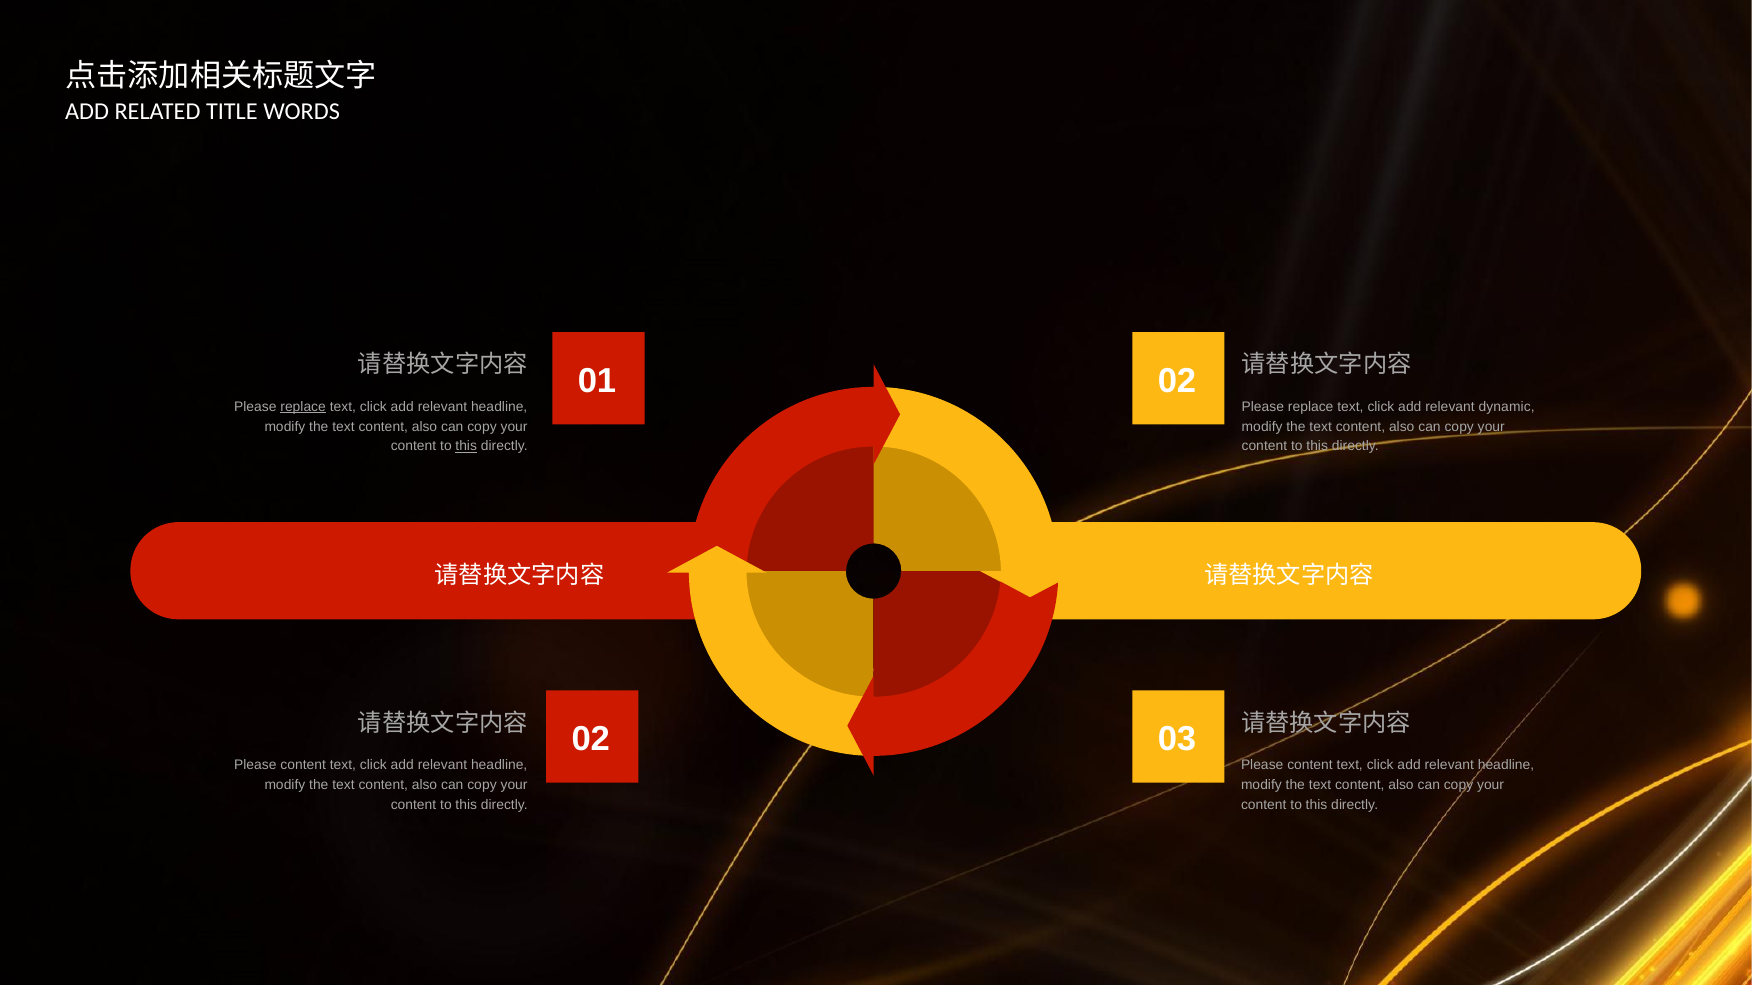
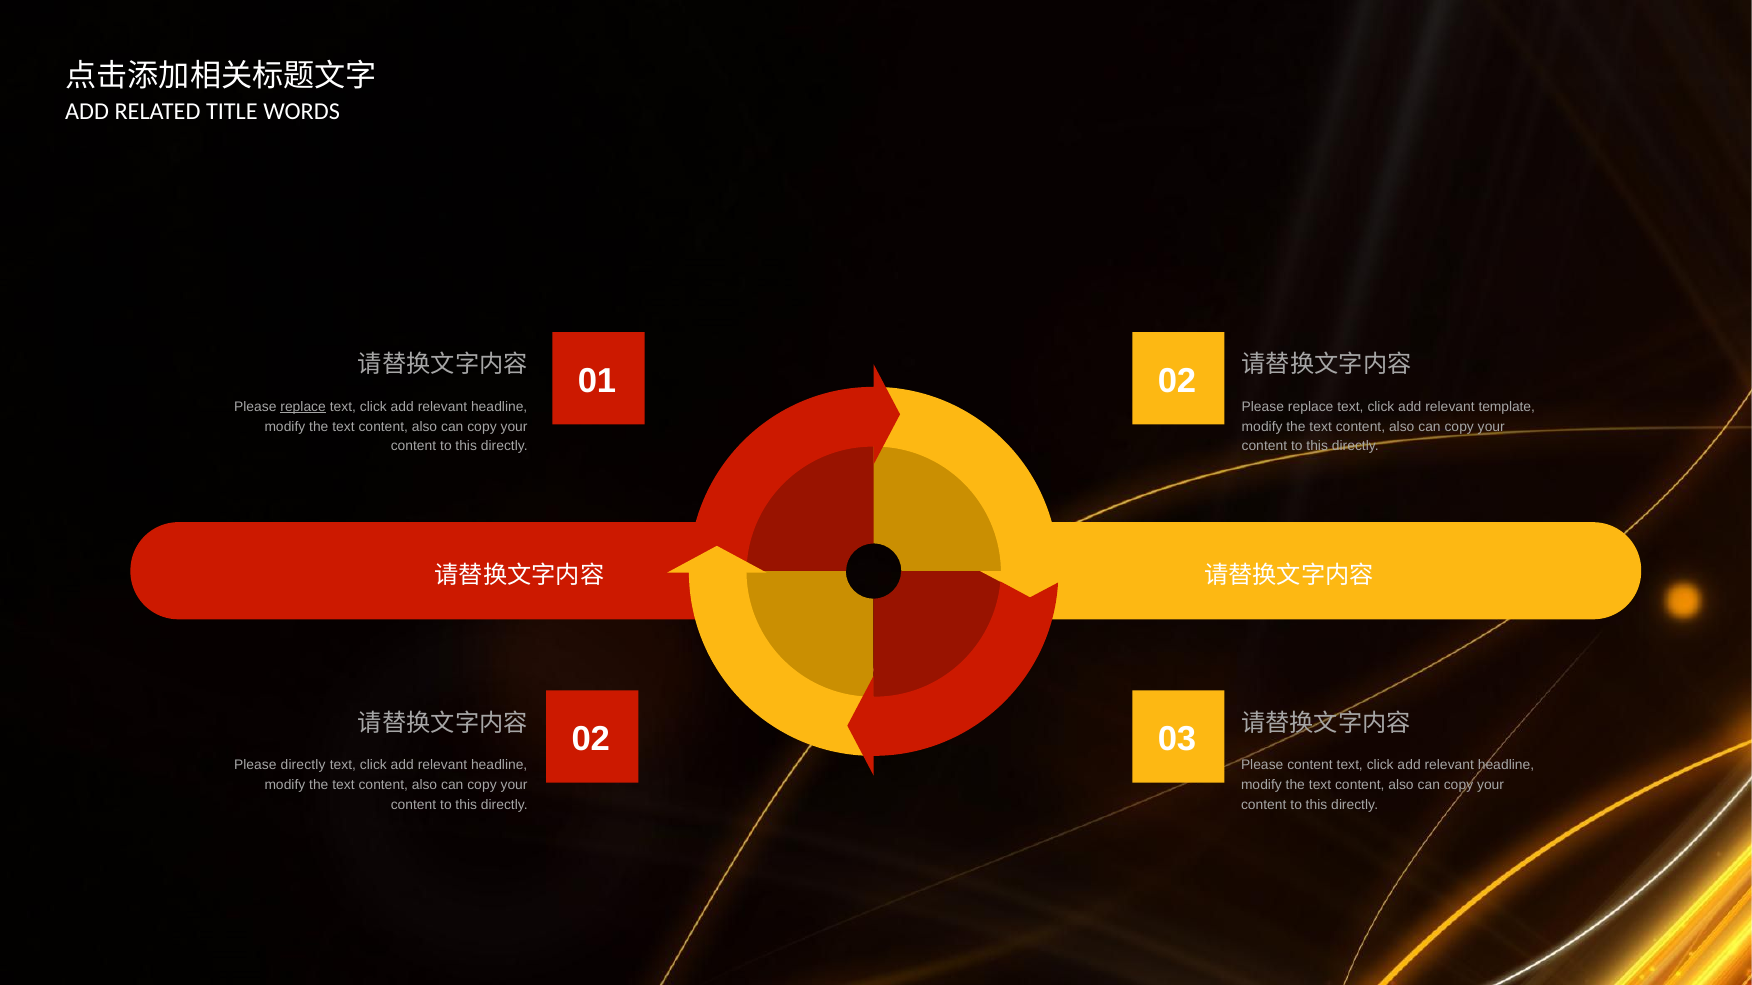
dynamic: dynamic -> template
this at (466, 447) underline: present -> none
content at (303, 765): content -> directly
